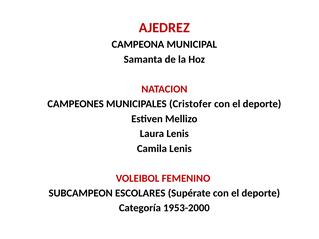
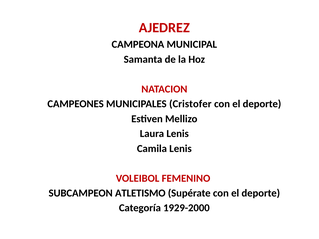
ESCOLARES: ESCOLARES -> ATLETISMO
1953-2000: 1953-2000 -> 1929-2000
